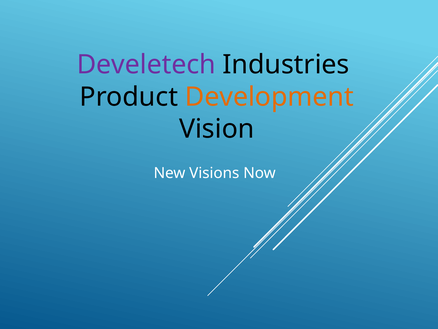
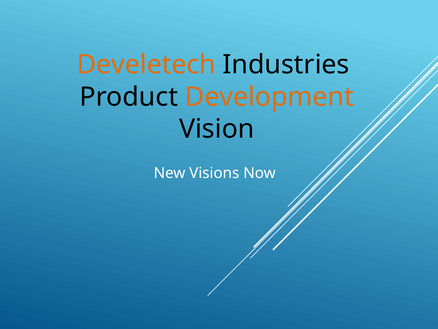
Develetech colour: purple -> orange
